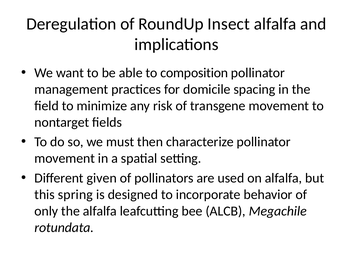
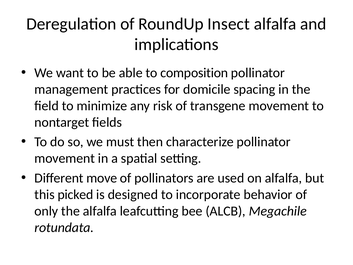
given: given -> move
spring: spring -> picked
